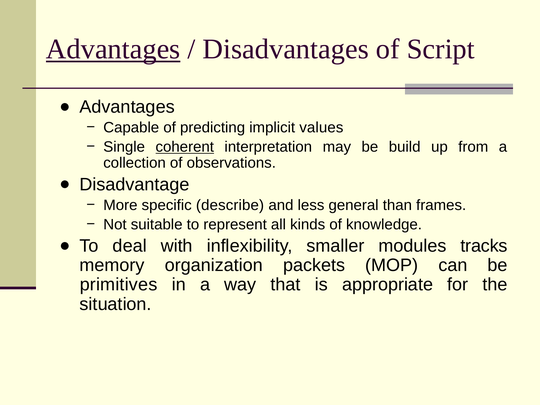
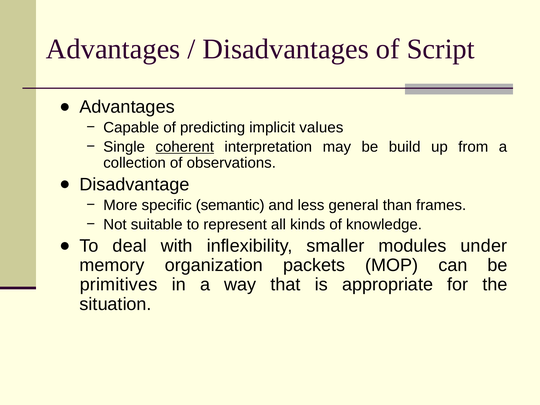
Advantages at (113, 49) underline: present -> none
describe: describe -> semantic
tracks: tracks -> under
